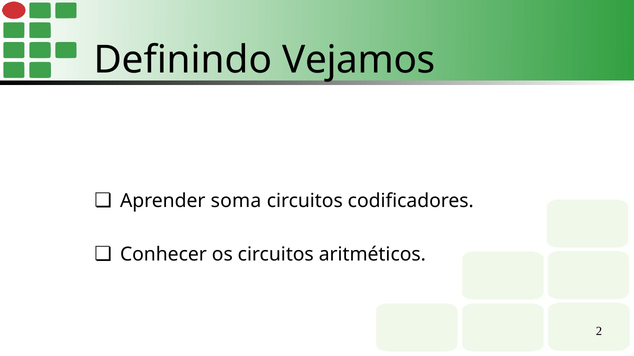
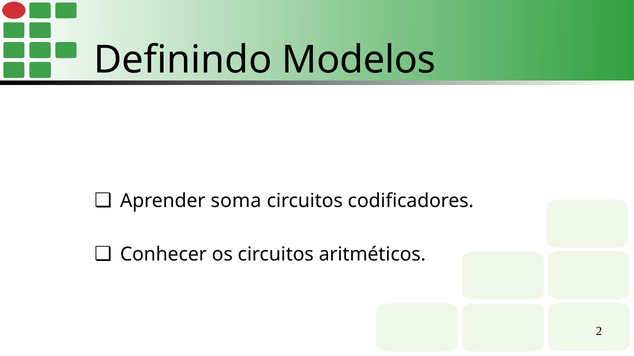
Vejamos: Vejamos -> Modelos
